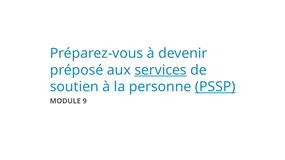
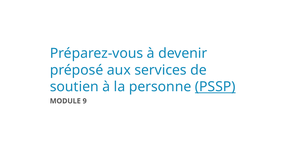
services underline: present -> none
